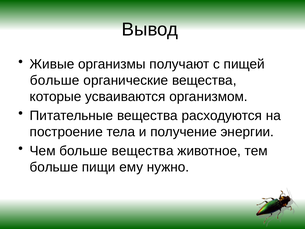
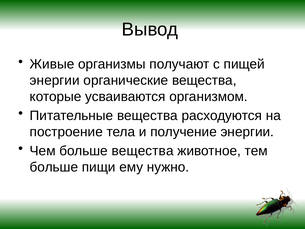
больше at (55, 80): больше -> энергии
